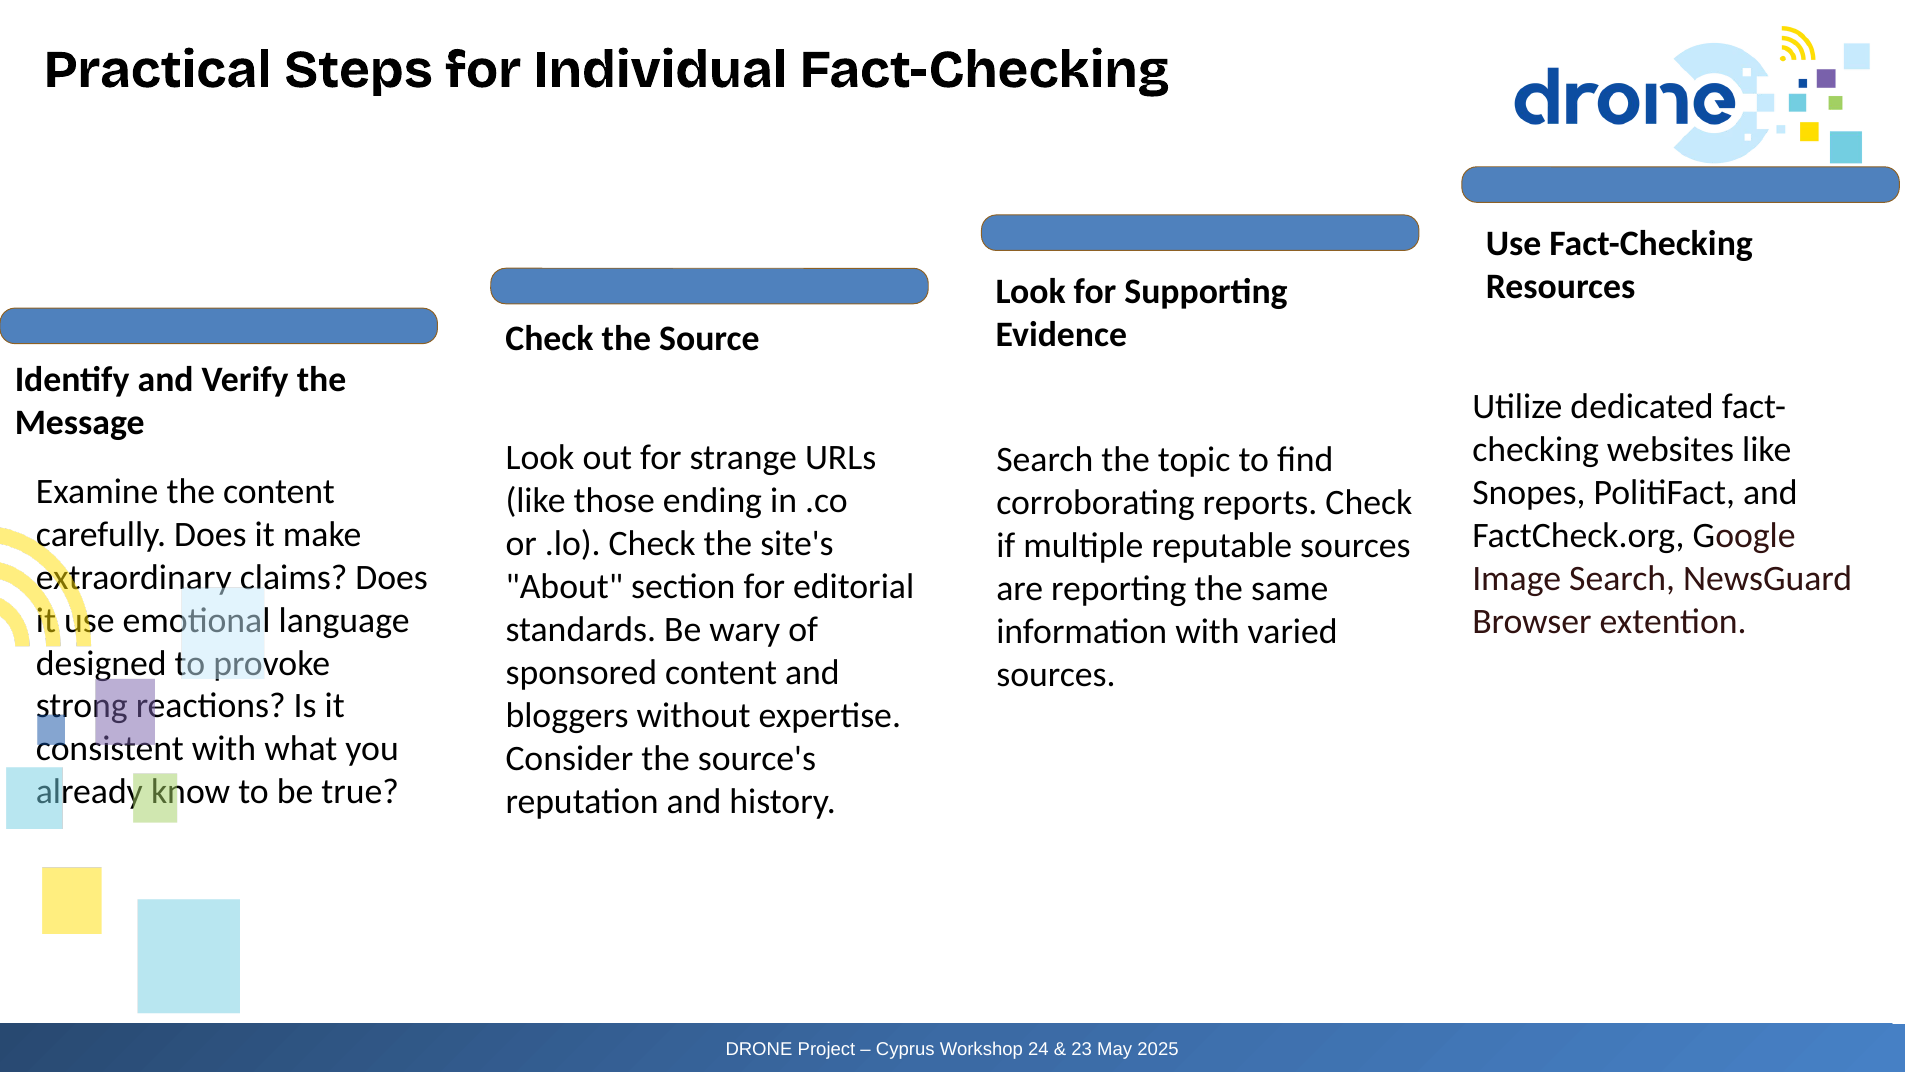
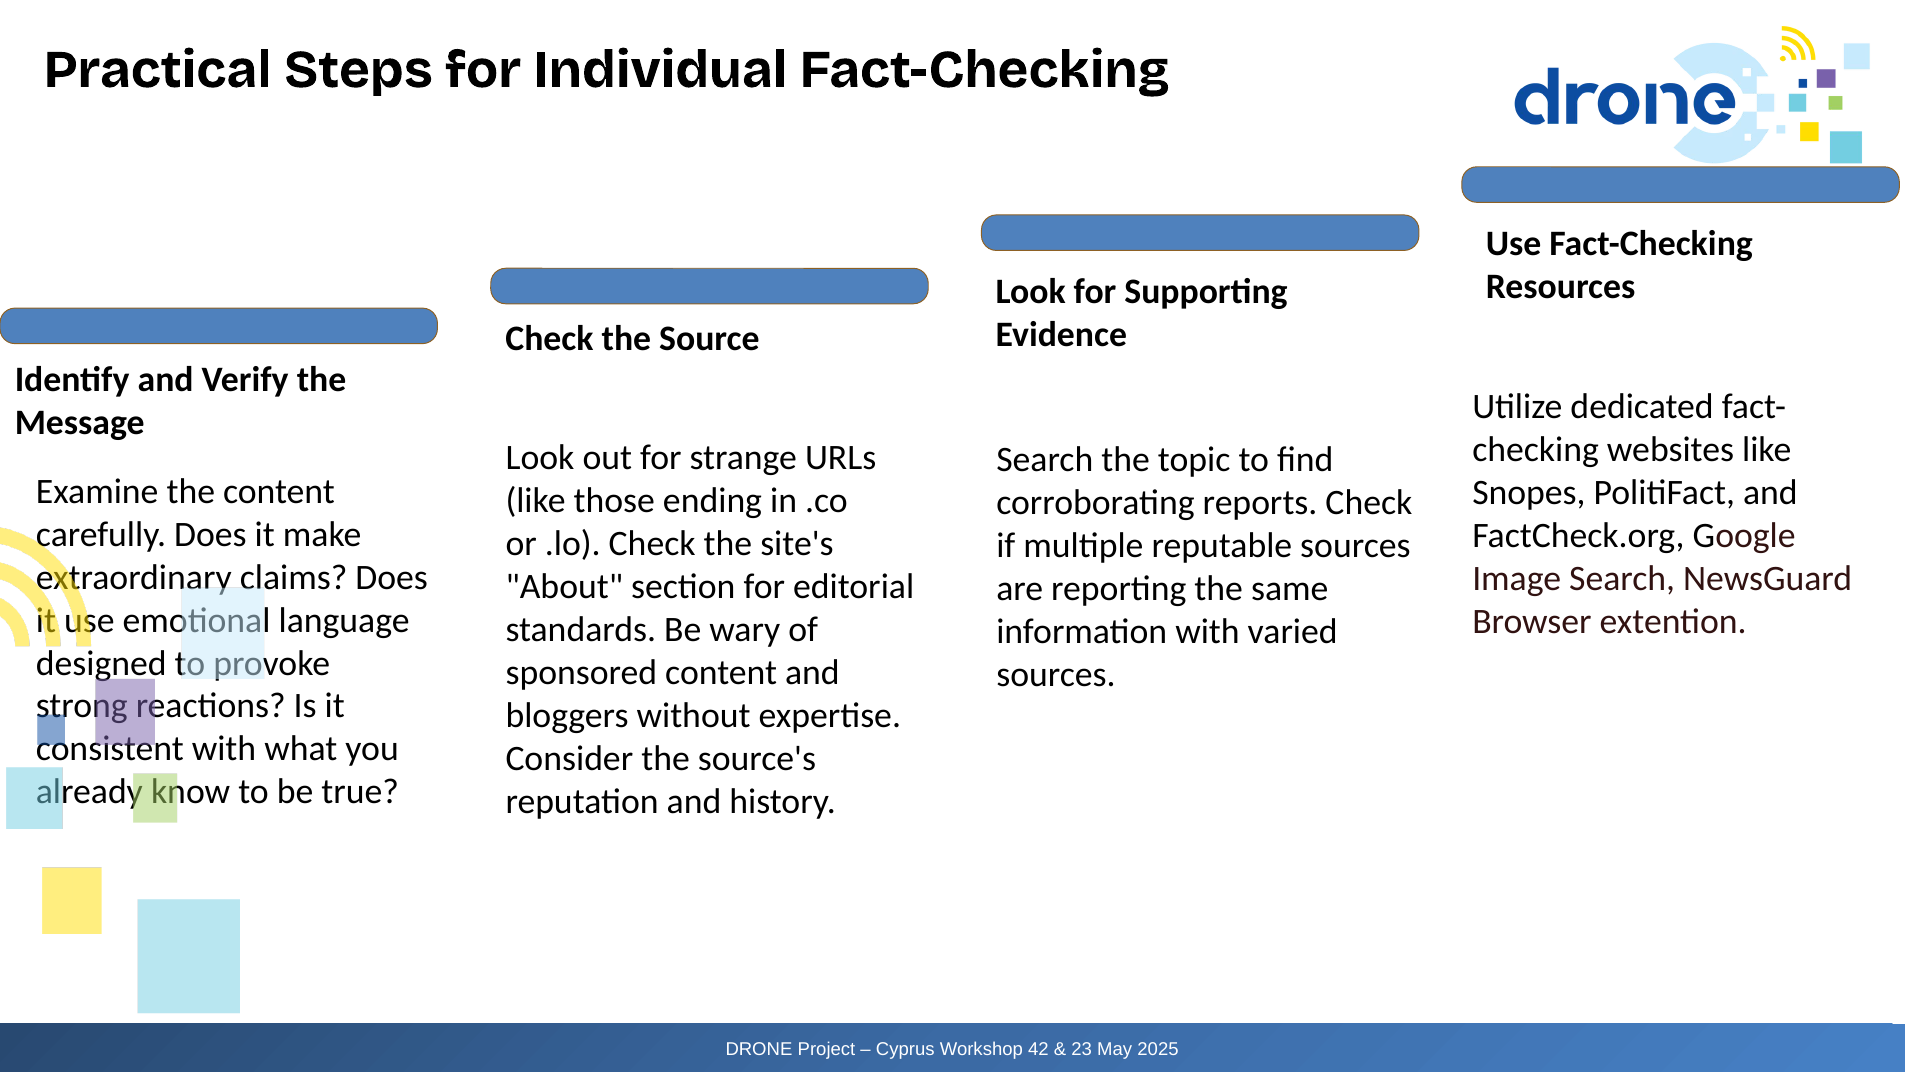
24: 24 -> 42
